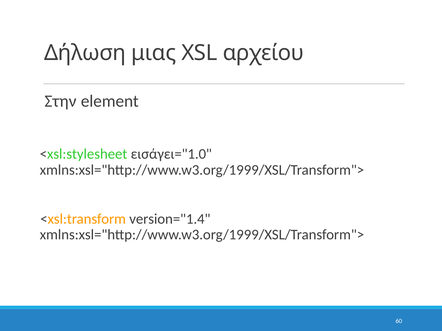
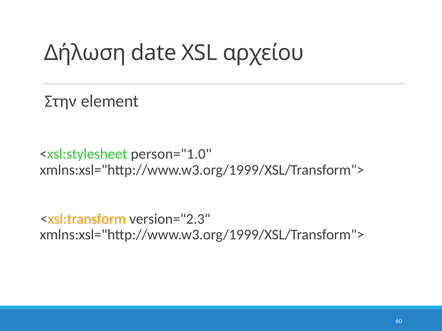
μιας: μιας -> date
εισάγει="1.0: εισάγει="1.0 -> person="1.0
version="1.4: version="1.4 -> version="2.3
